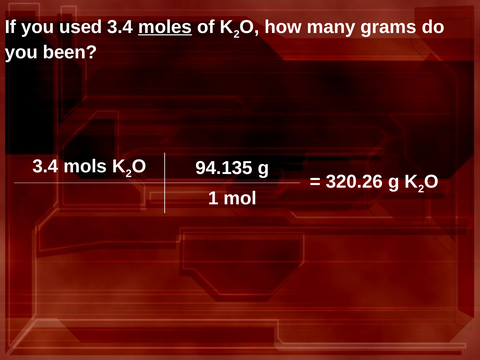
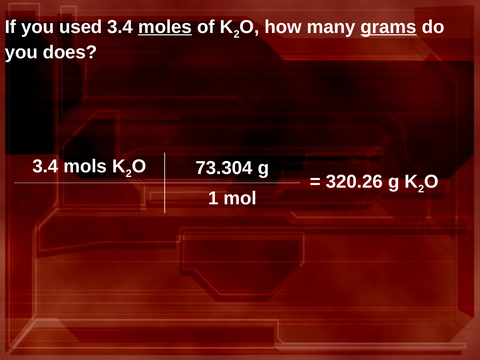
grams underline: none -> present
been: been -> does
94.135: 94.135 -> 73.304
